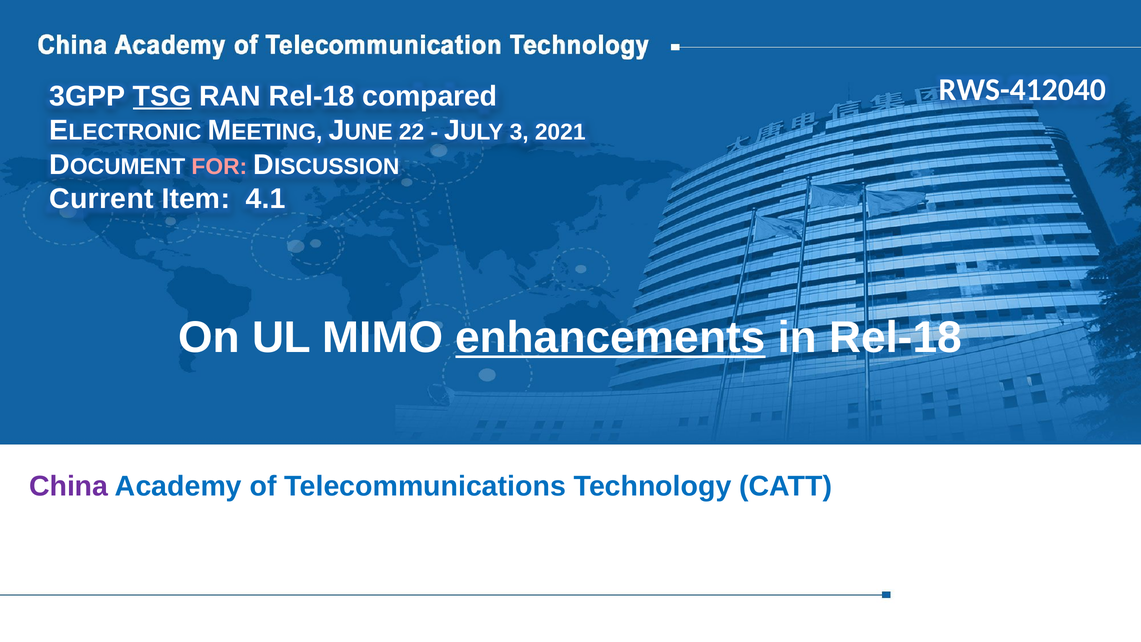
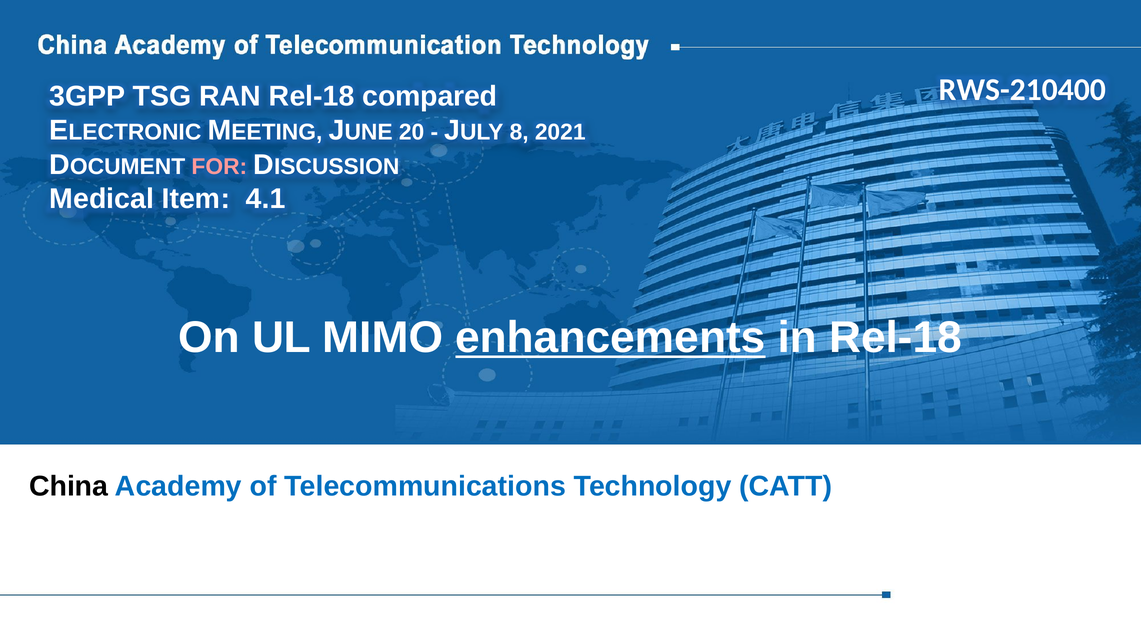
RWS-412040: RWS-412040 -> RWS-210400
TSG underline: present -> none
22: 22 -> 20
3: 3 -> 8
Current: Current -> Medical
China colour: purple -> black
